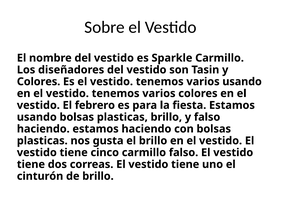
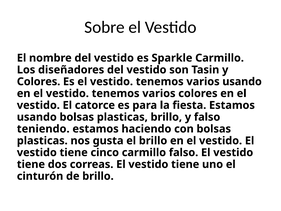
febrero: febrero -> catorce
haciendo at (43, 129): haciendo -> teniendo
